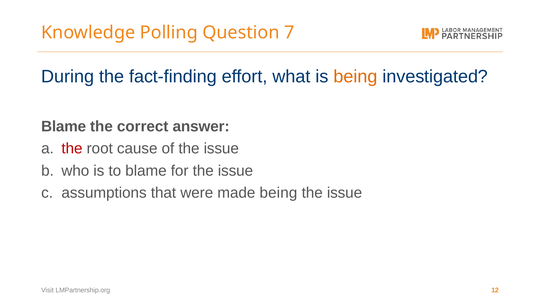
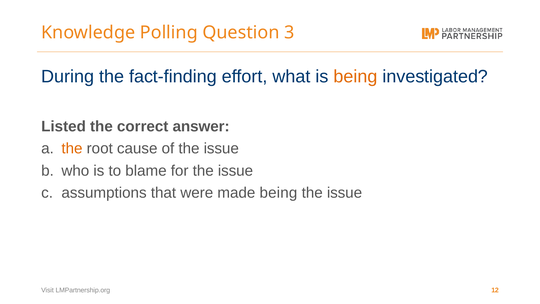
7: 7 -> 3
Blame at (64, 126): Blame -> Listed
the at (72, 148) colour: red -> orange
